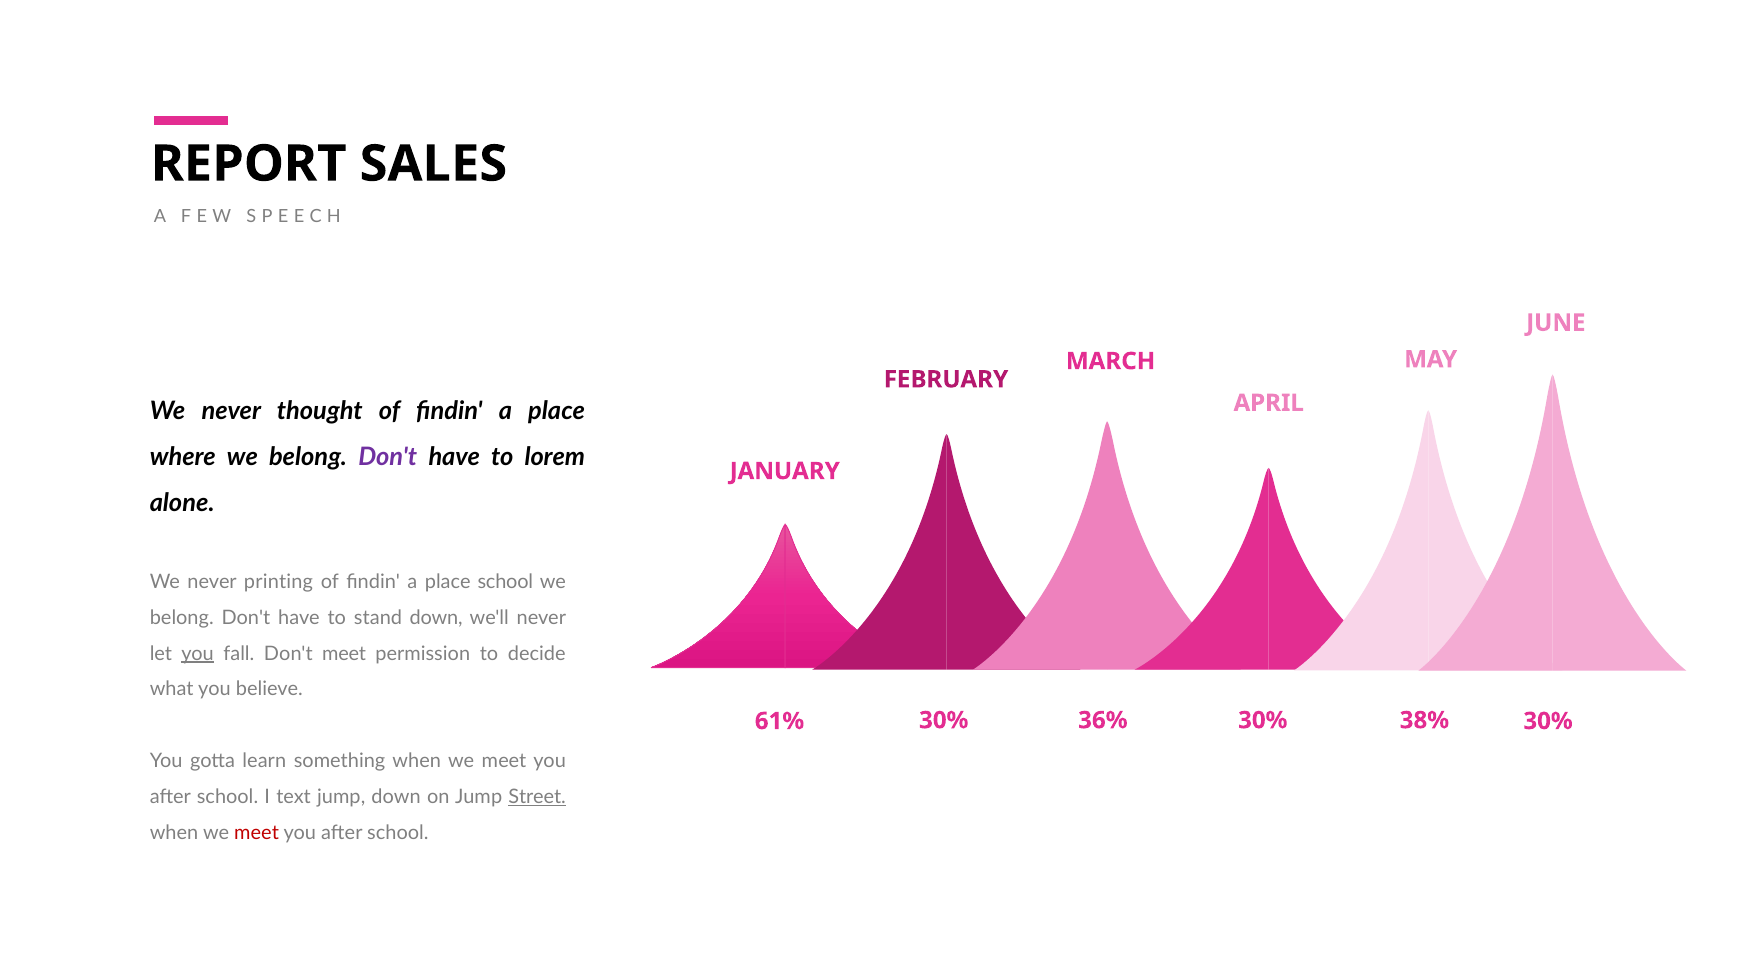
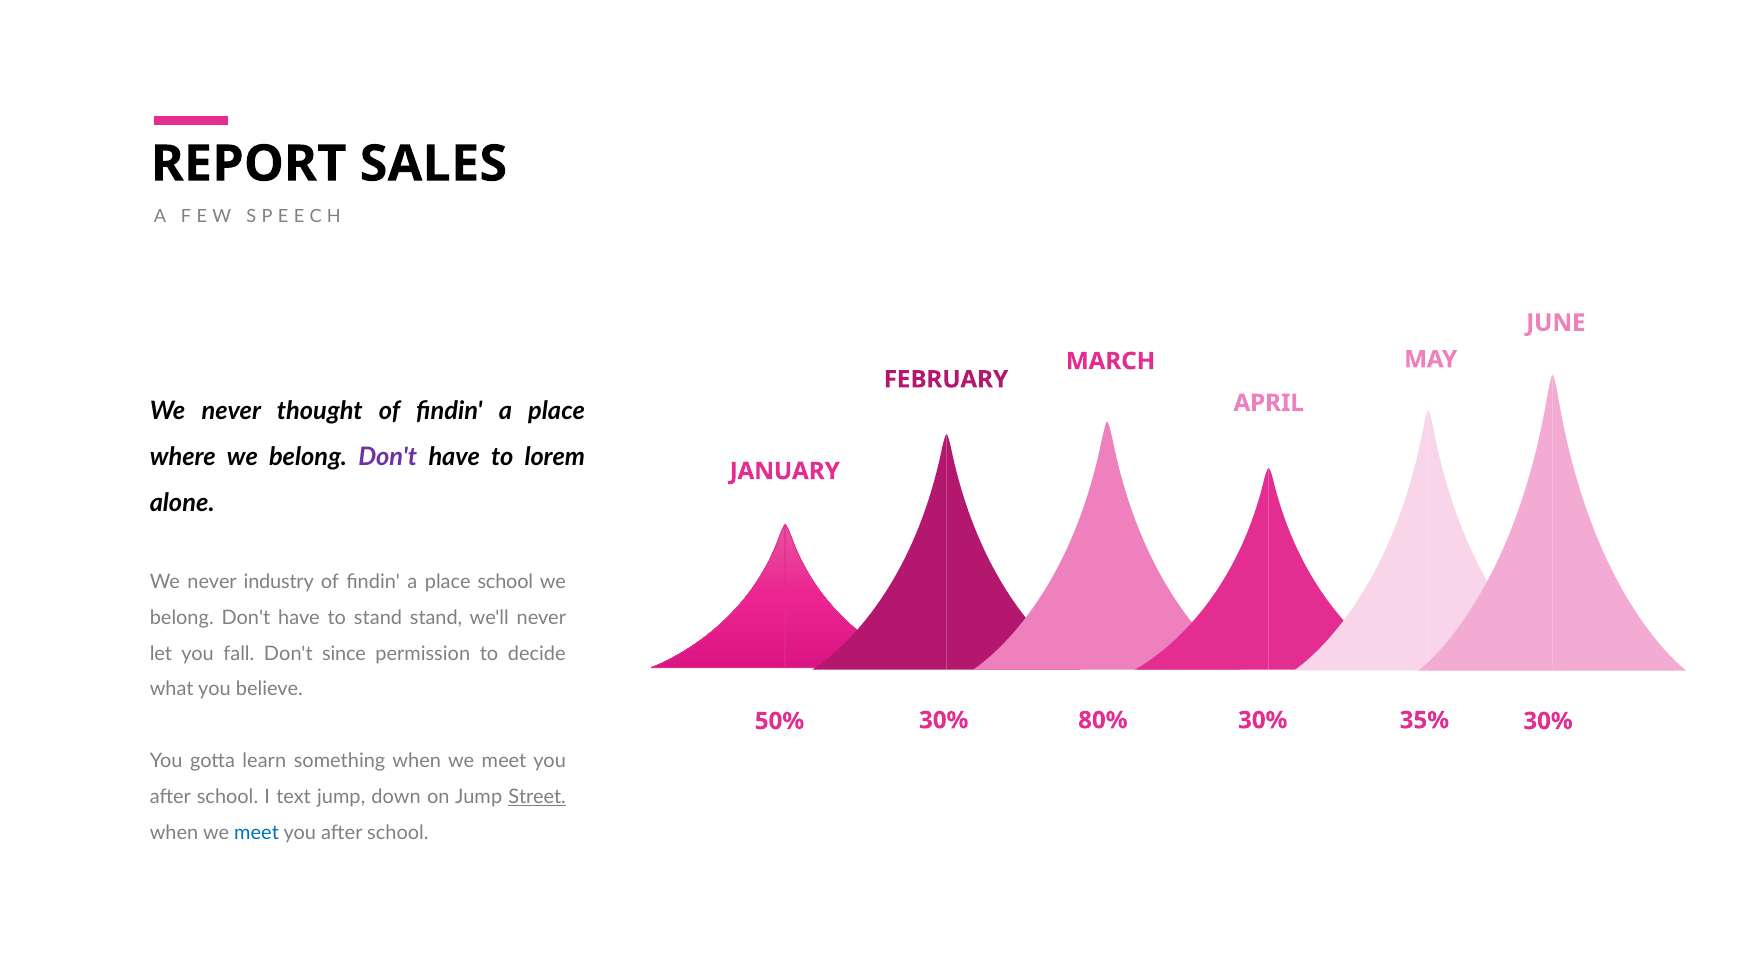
printing: printing -> industry
stand down: down -> stand
you at (198, 654) underline: present -> none
Don't meet: meet -> since
61%: 61% -> 50%
36%: 36% -> 80%
38%: 38% -> 35%
meet at (257, 833) colour: red -> blue
